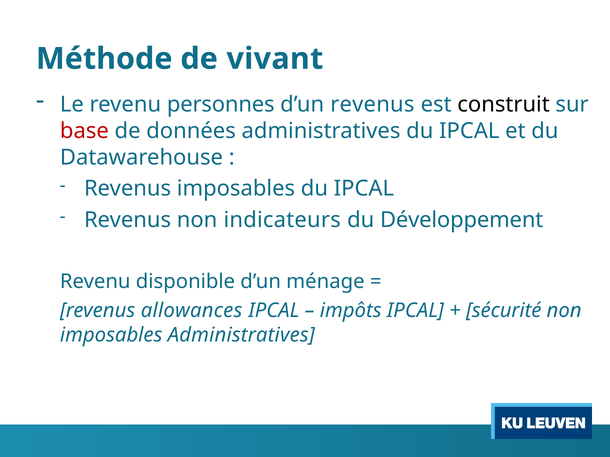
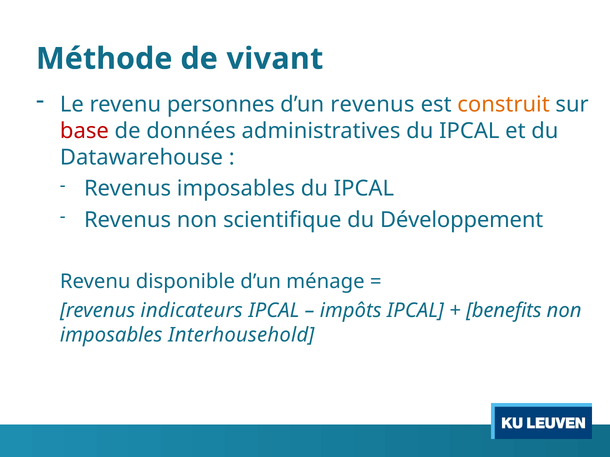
construit colour: black -> orange
indicateurs: indicateurs -> scientifique
allowances: allowances -> indicateurs
sécurité: sécurité -> benefits
imposables Administratives: Administratives -> Interhousehold
